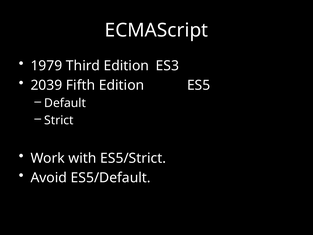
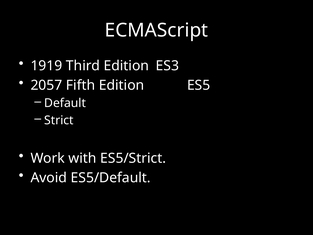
1979: 1979 -> 1919
2039: 2039 -> 2057
